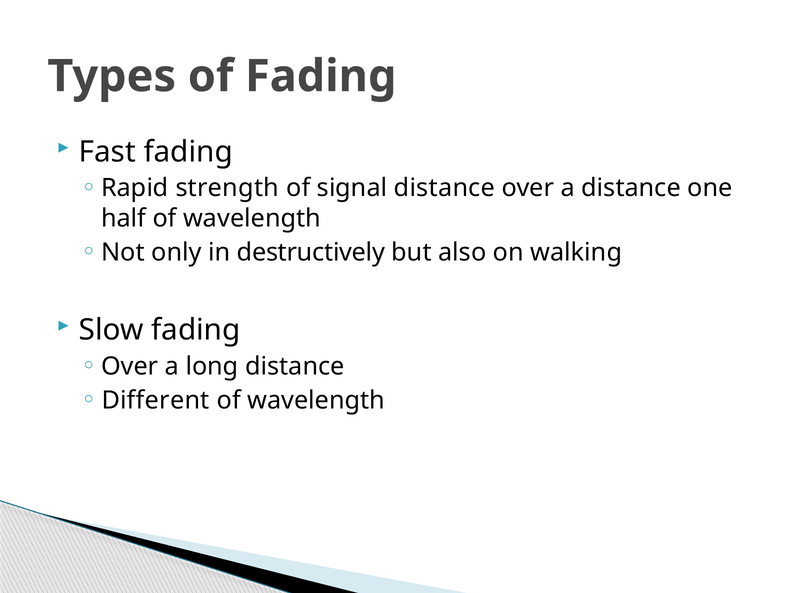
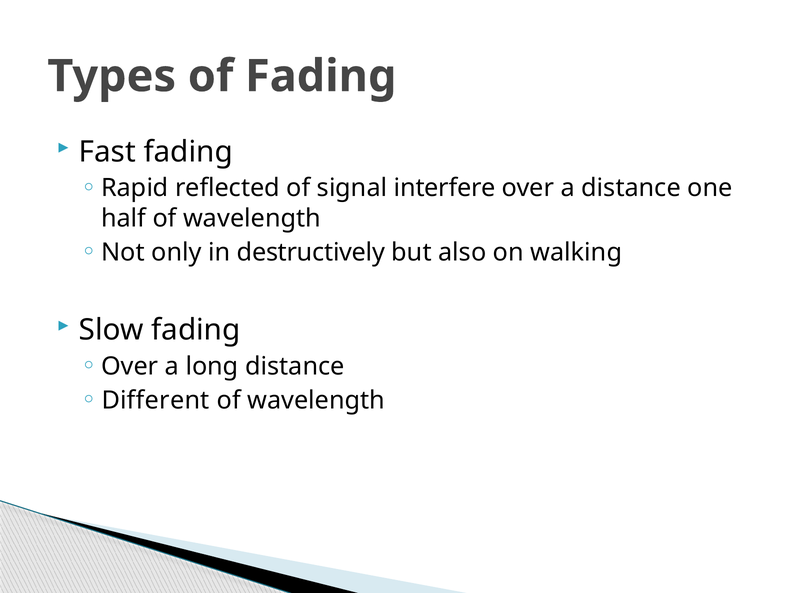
strength: strength -> reflected
signal distance: distance -> interfere
